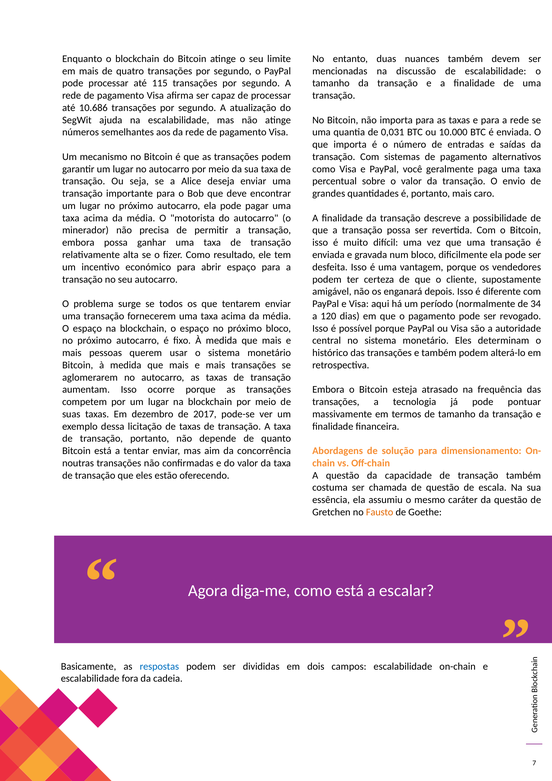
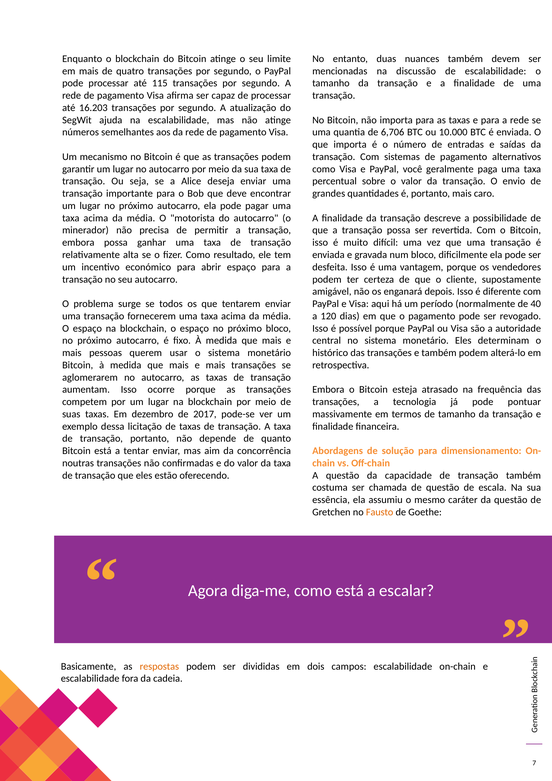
10.686: 10.686 -> 16.203
0,031: 0,031 -> 6,706
34: 34 -> 40
respostas colour: blue -> orange
